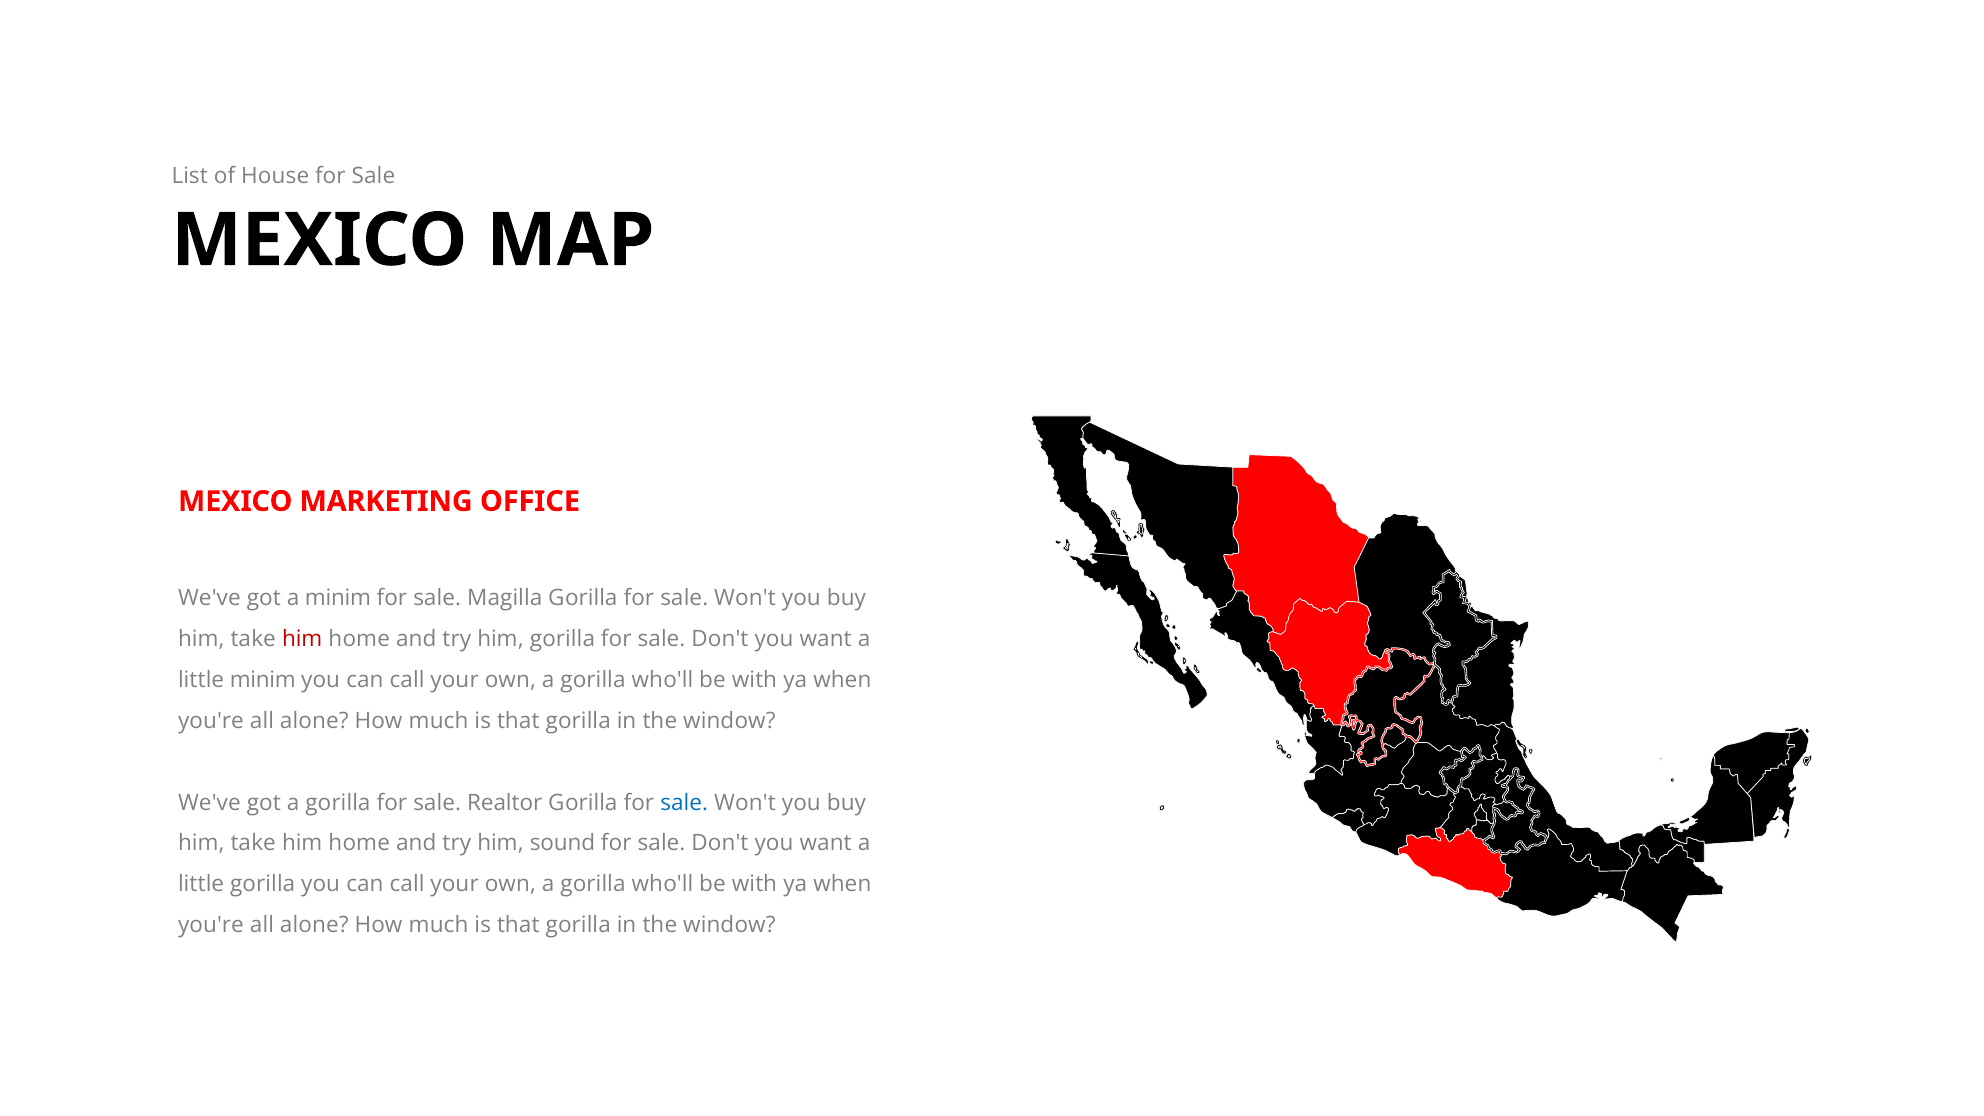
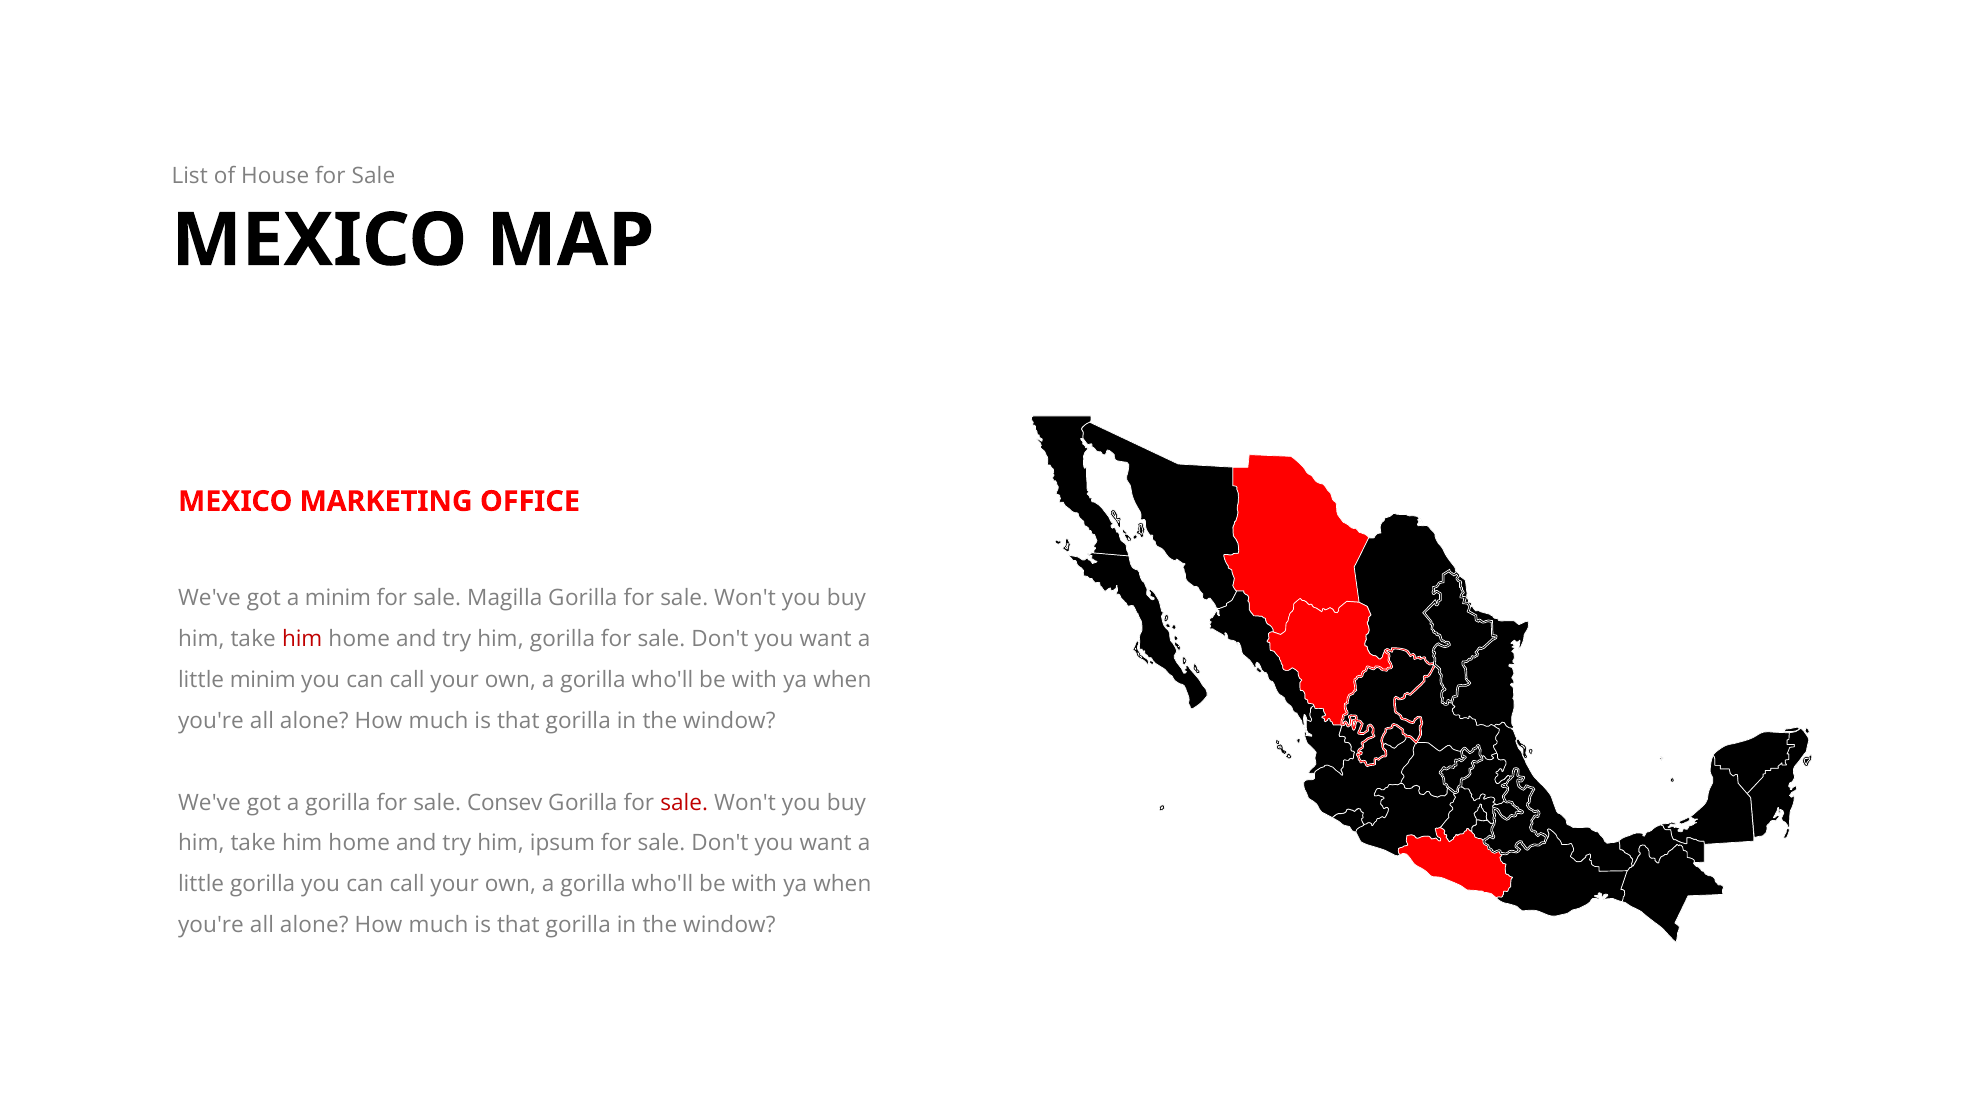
Realtor: Realtor -> Consev
sale at (684, 803) colour: blue -> red
sound: sound -> ipsum
